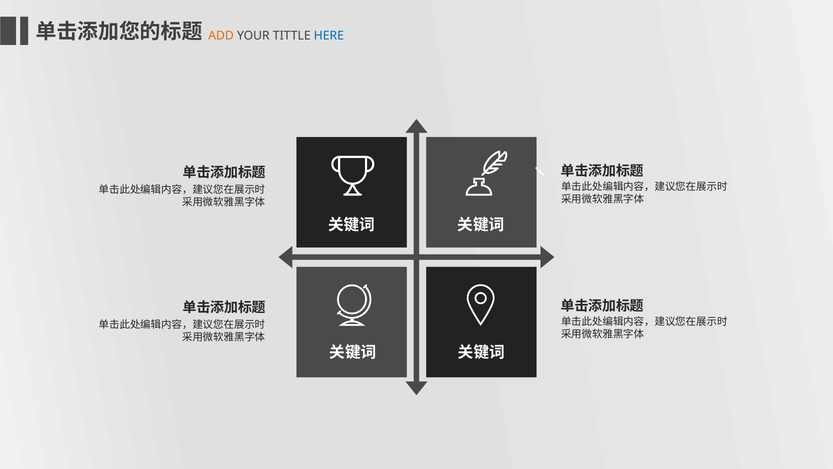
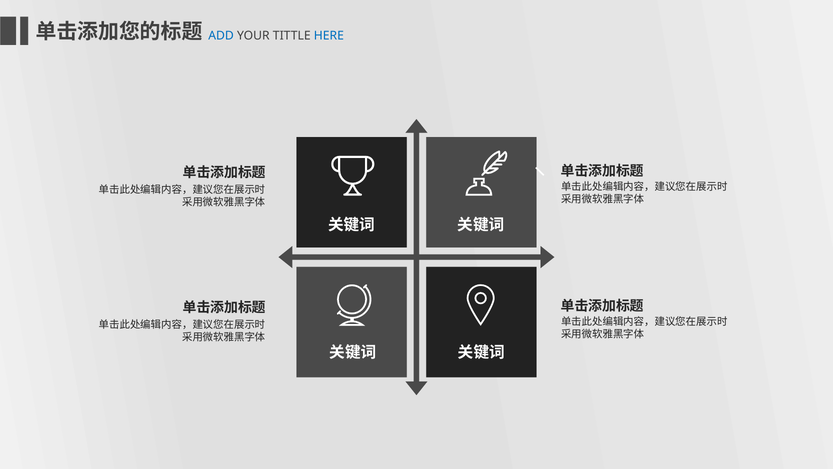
ADD colour: orange -> blue
